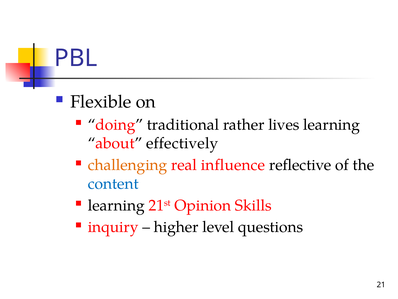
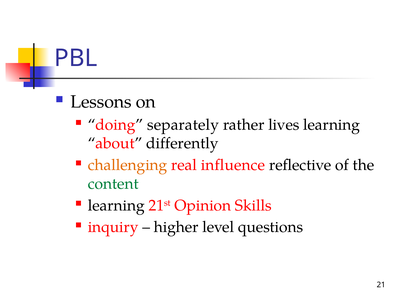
Flexible: Flexible -> Lessons
traditional: traditional -> separately
effectively: effectively -> differently
content colour: blue -> green
